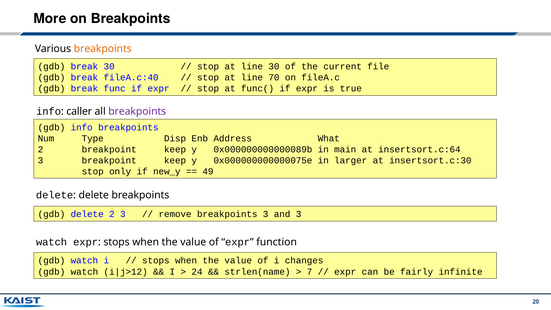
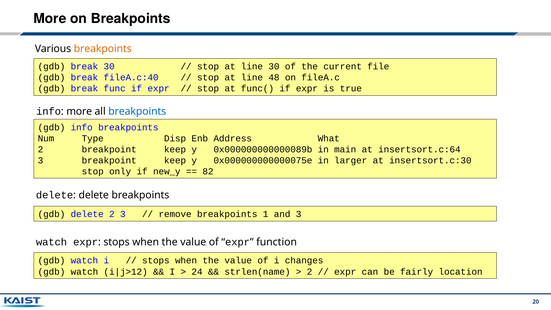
70: 70 -> 48
info caller: caller -> more
breakpoints at (137, 111) colour: purple -> blue
49: 49 -> 82
breakpoints 3: 3 -> 1
7 at (310, 272): 7 -> 2
infinite: infinite -> location
